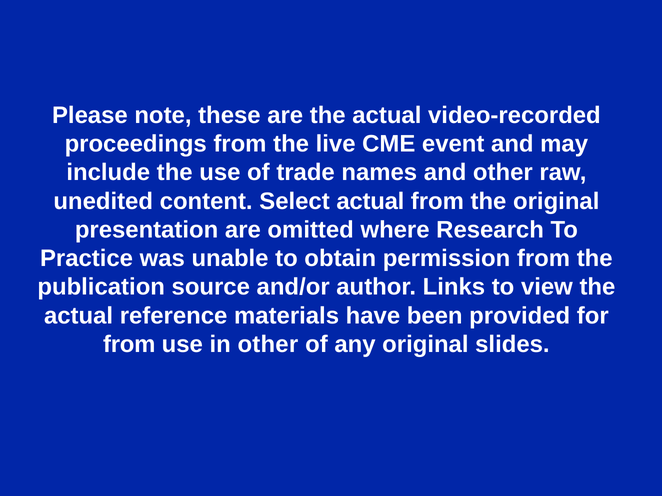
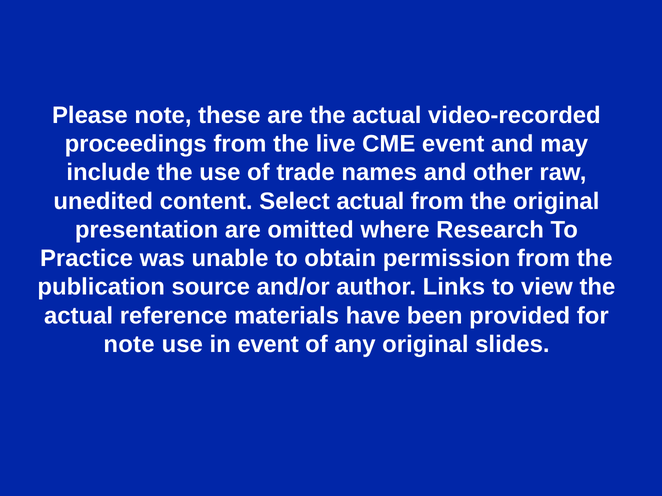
from at (129, 345): from -> note
in other: other -> event
